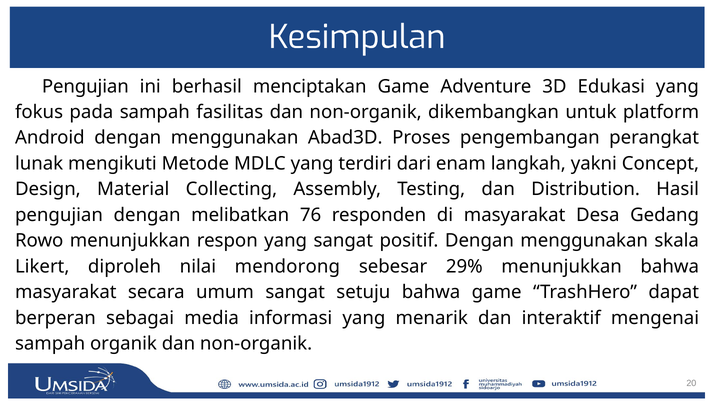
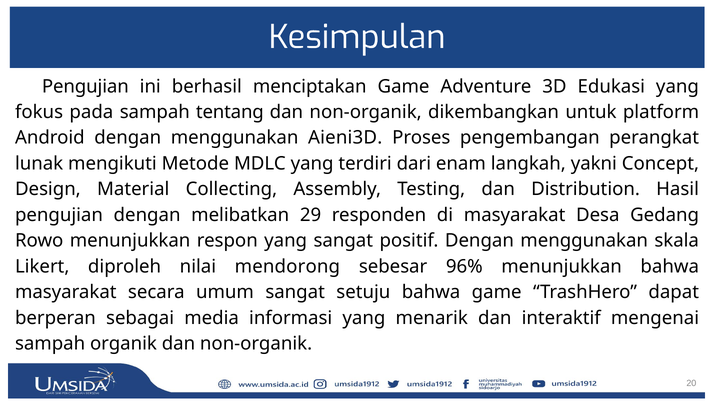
fasilitas: fasilitas -> tentang
Abad3D: Abad3D -> Aieni3D
76: 76 -> 29
29%: 29% -> 96%
